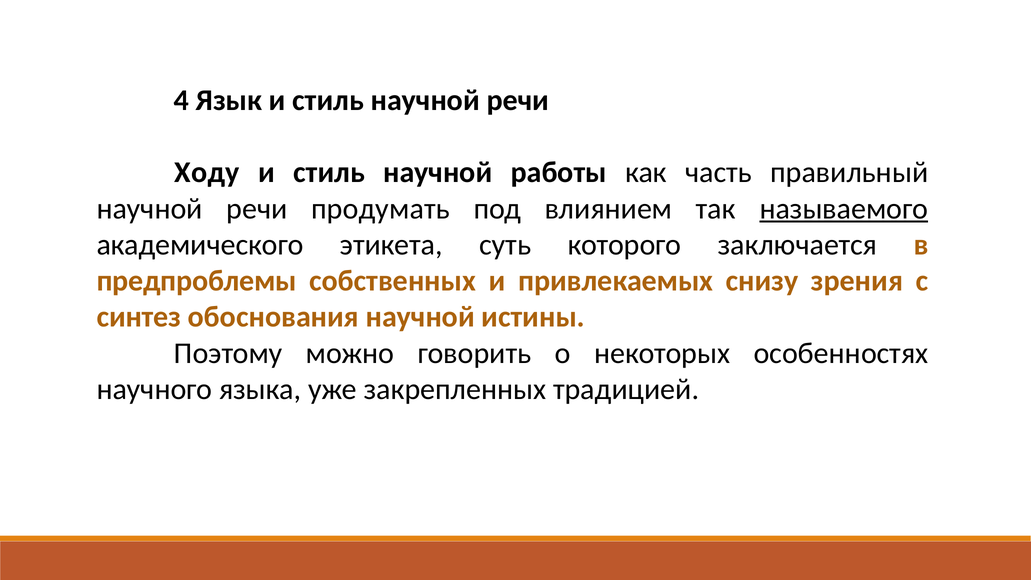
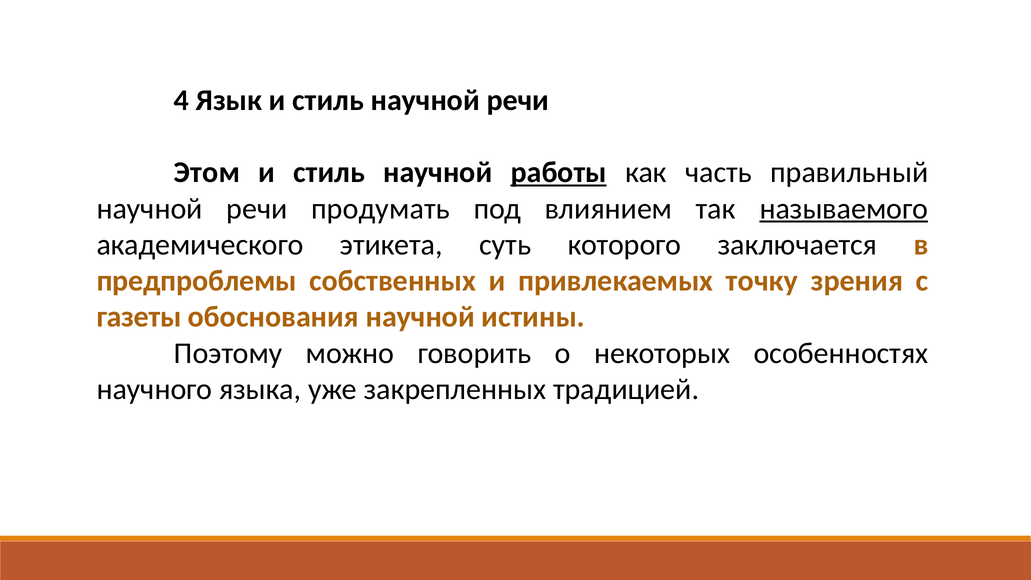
Ходу: Ходу -> Этом
работы underline: none -> present
снизу: снизу -> точку
синтез: синтез -> газеты
